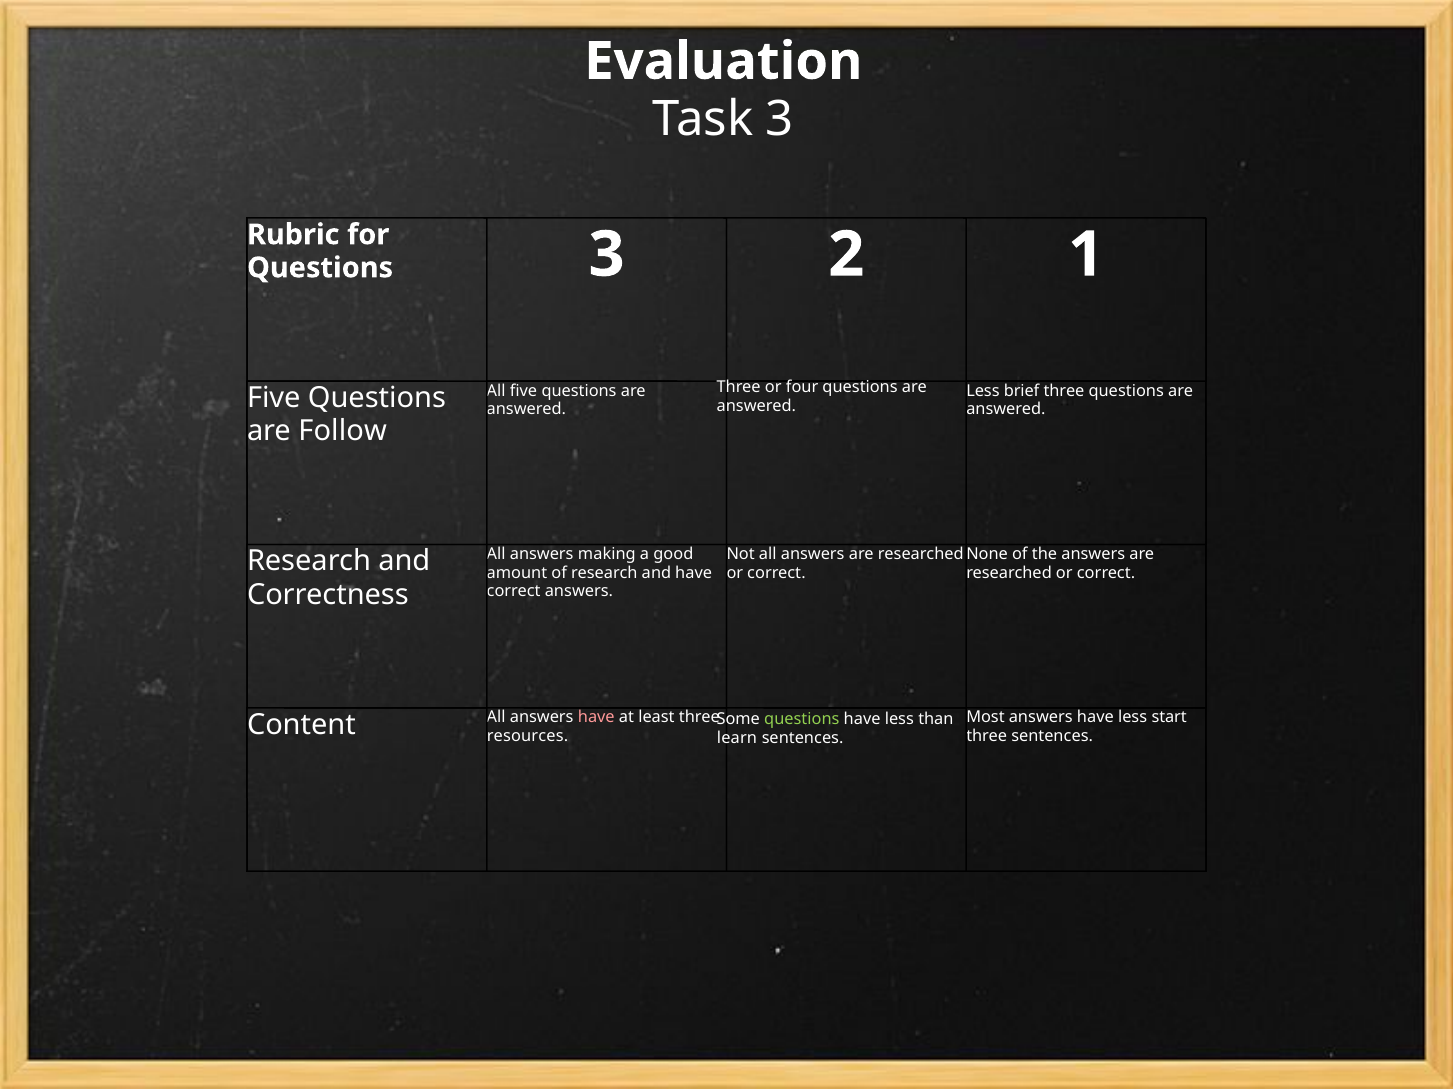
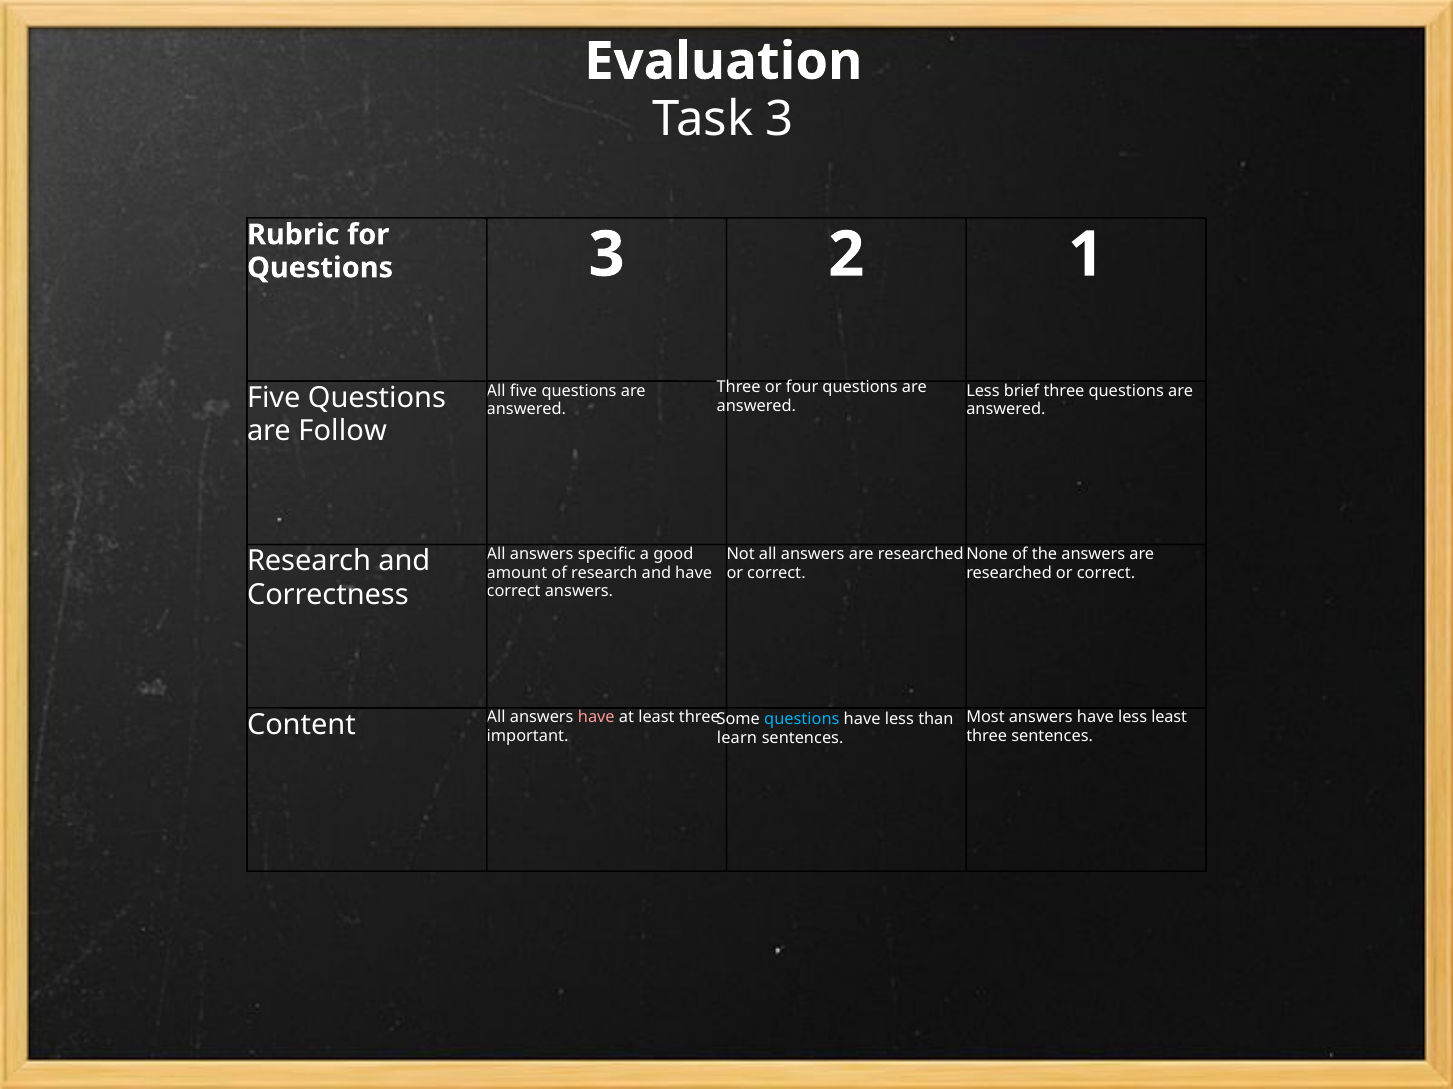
making: making -> specific
less start: start -> least
questions at (802, 720) colour: light green -> light blue
resources: resources -> important
